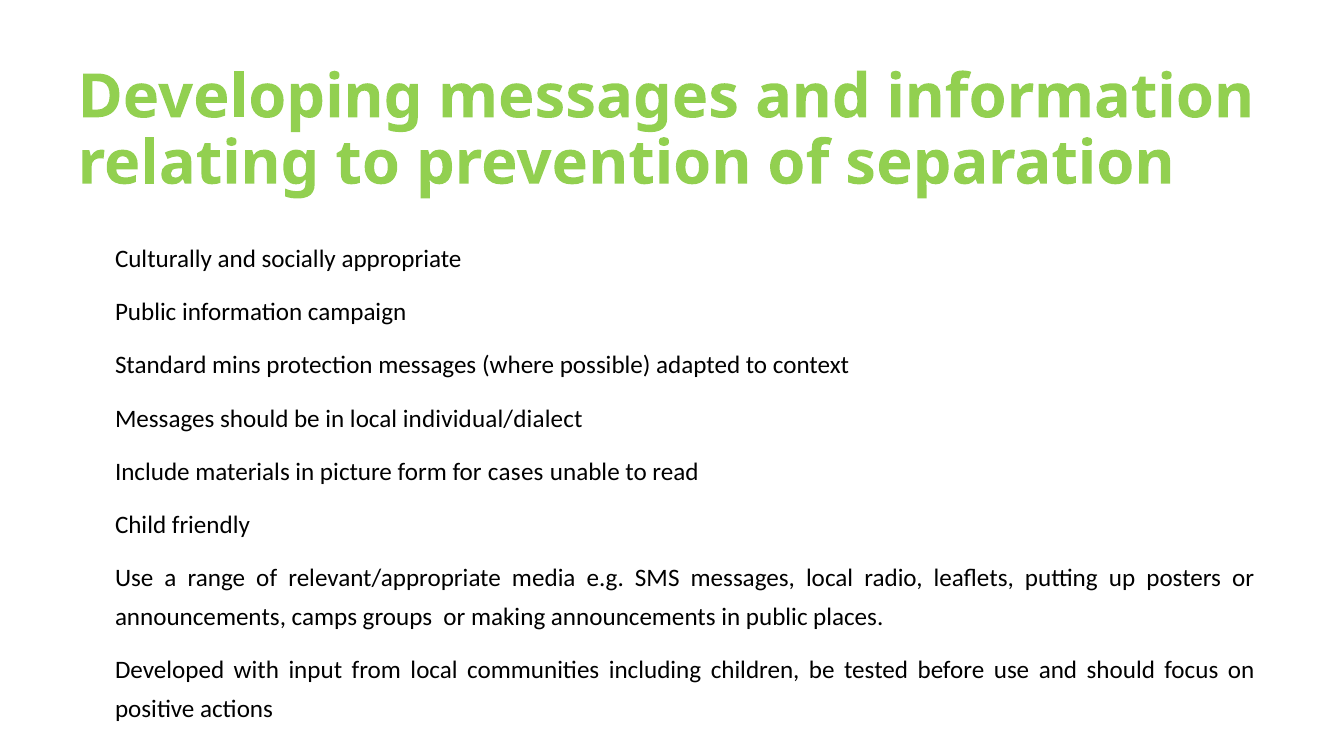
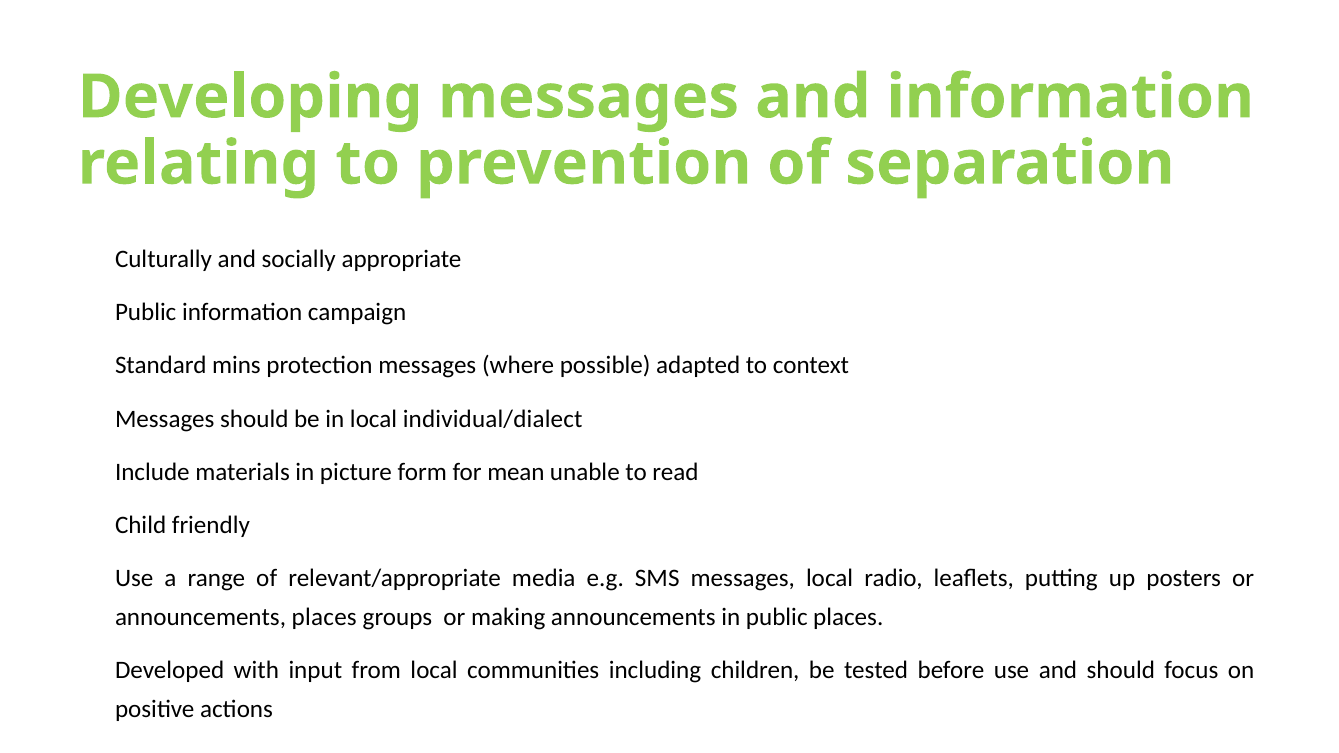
cases: cases -> mean
announcements camps: camps -> places
